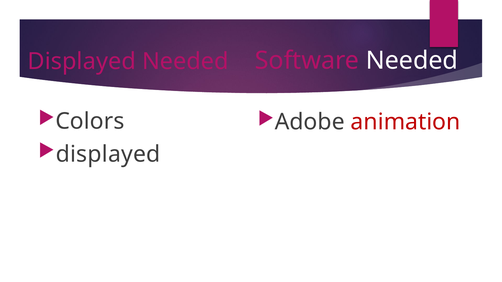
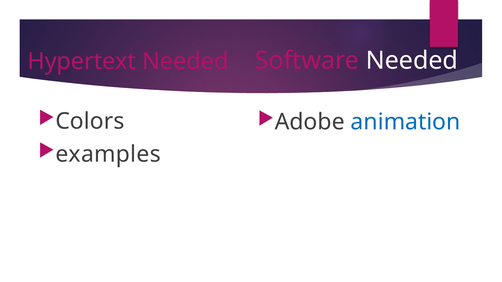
Displayed at (82, 61): Displayed -> Hypertext
animation colour: red -> blue
displayed at (108, 154): displayed -> examples
